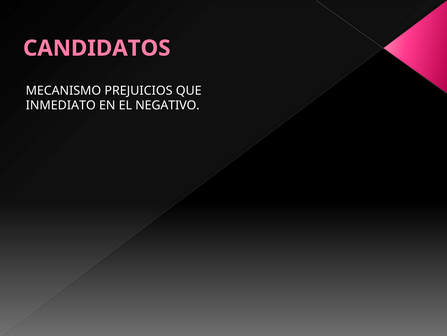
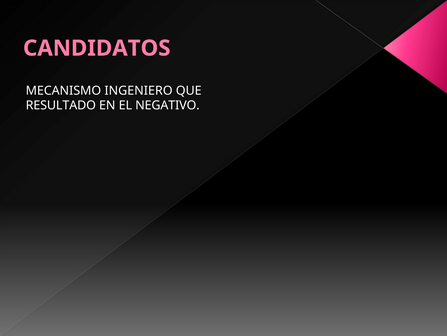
PREJUICIOS: PREJUICIOS -> INGENIERO
INMEDIATO: INMEDIATO -> RESULTADO
